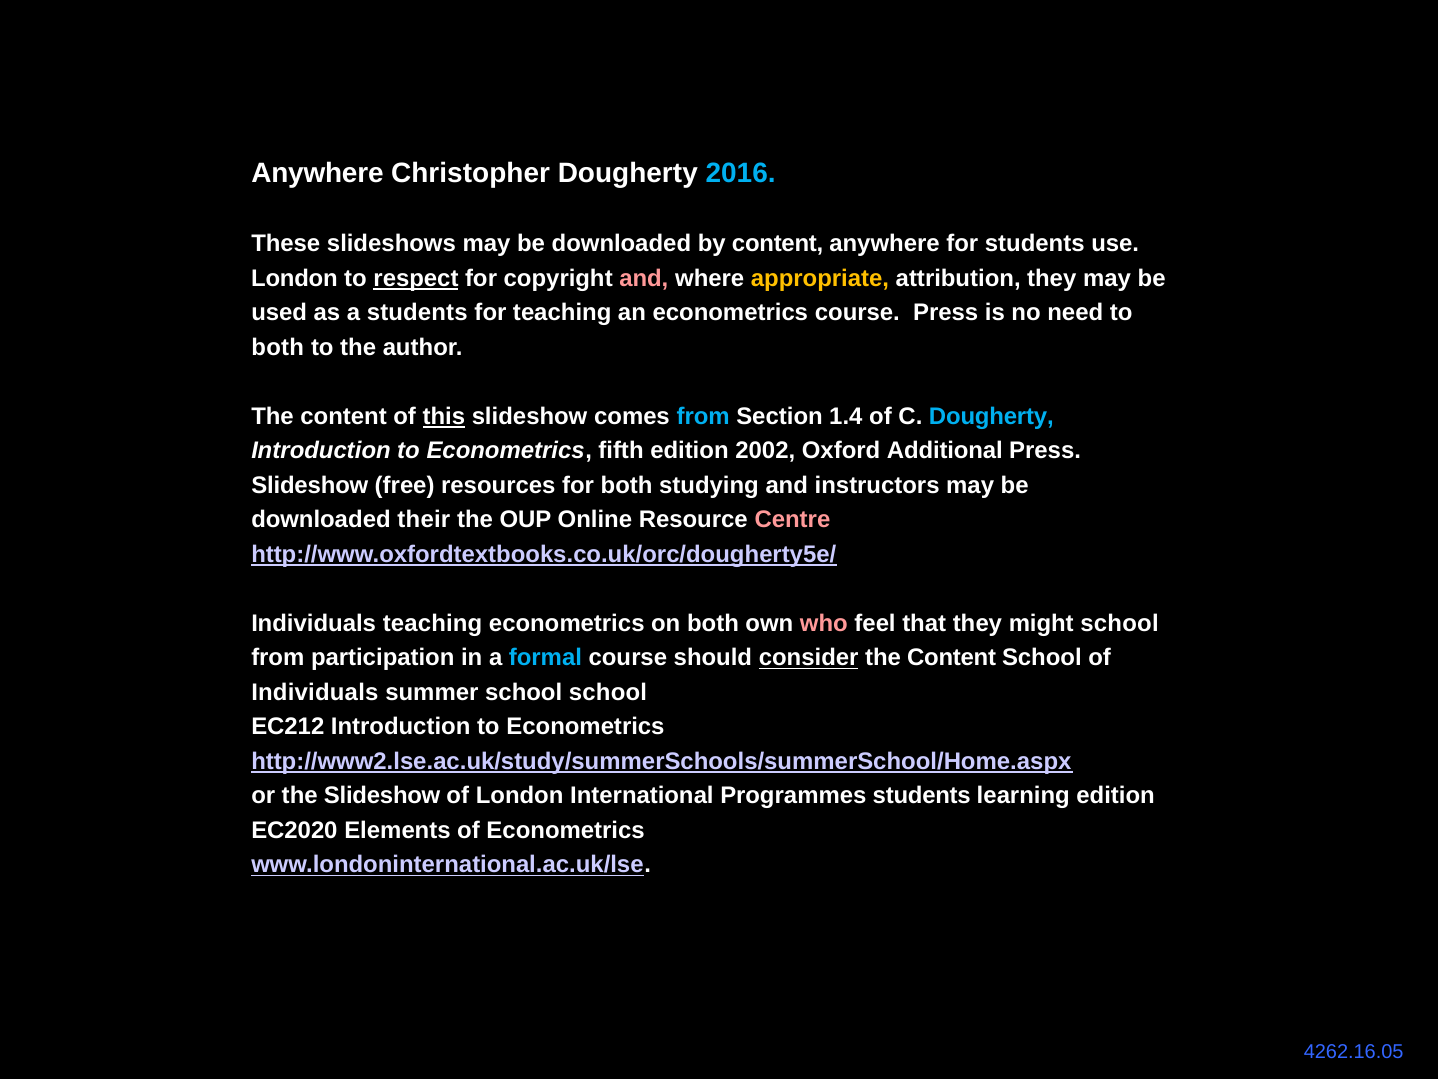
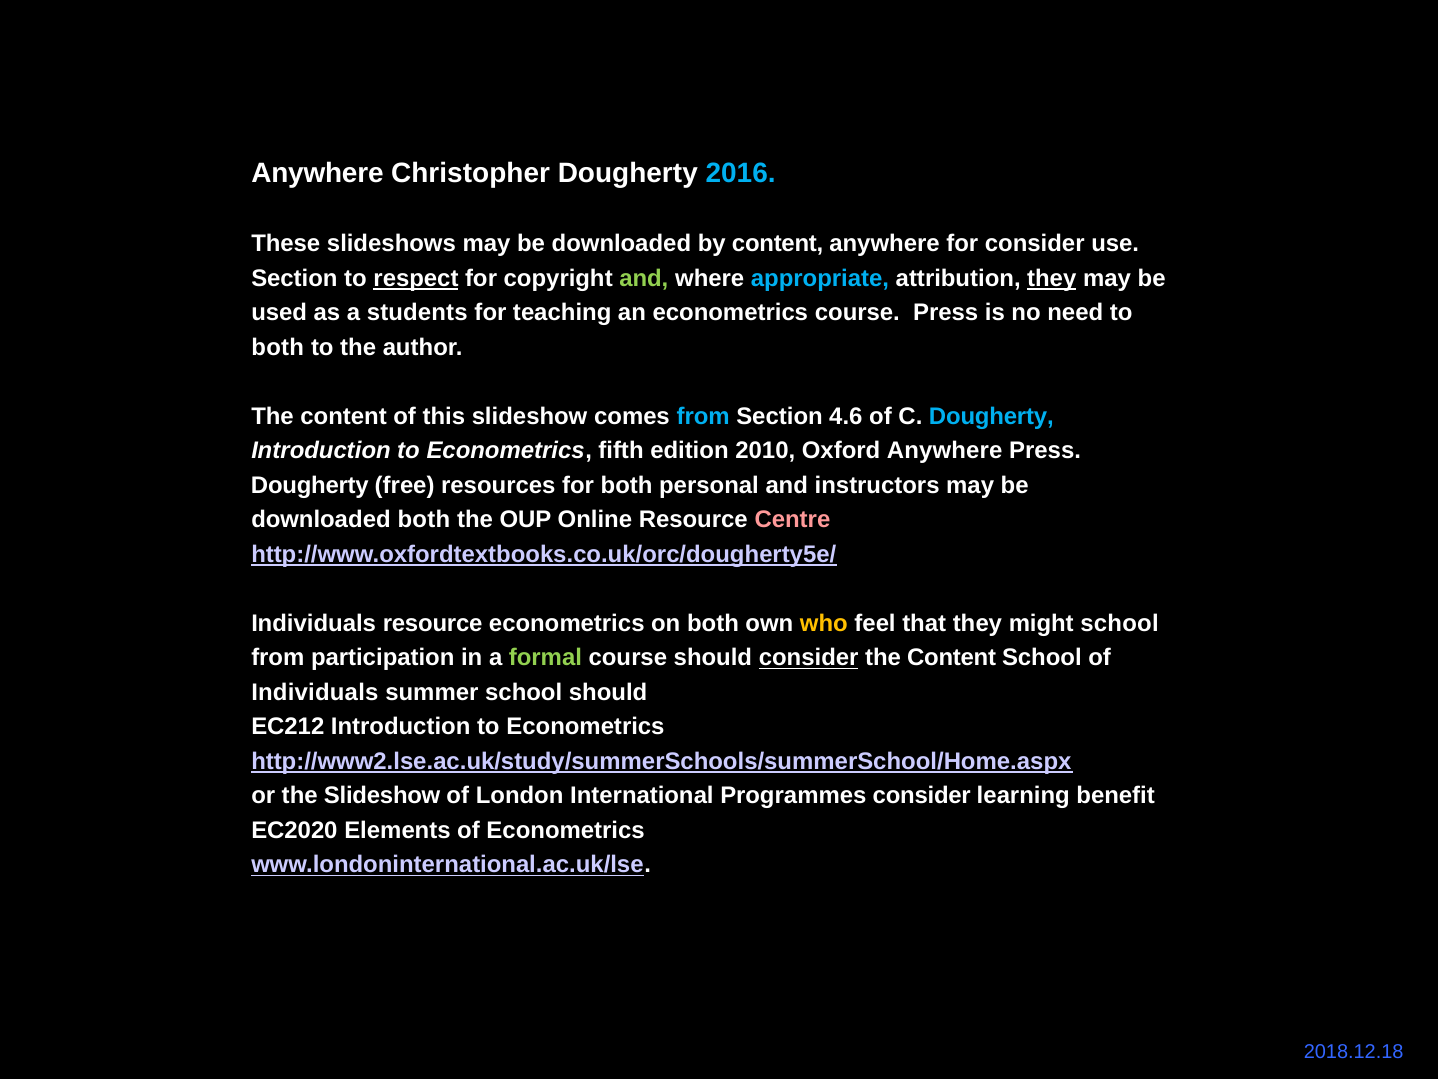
for students: students -> consider
London at (294, 278): London -> Section
and at (644, 278) colour: pink -> light green
appropriate colour: yellow -> light blue
they at (1052, 278) underline: none -> present
this underline: present -> none
1.4: 1.4 -> 4.6
2002: 2002 -> 2010
Oxford Additional: Additional -> Anywhere
Slideshow at (310, 485): Slideshow -> Dougherty
studying: studying -> personal
downloaded their: their -> both
Individuals teaching: teaching -> resource
who colour: pink -> yellow
formal colour: light blue -> light green
school school: school -> should
Programmes students: students -> consider
learning edition: edition -> benefit
4262.16.05: 4262.16.05 -> 2018.12.18
